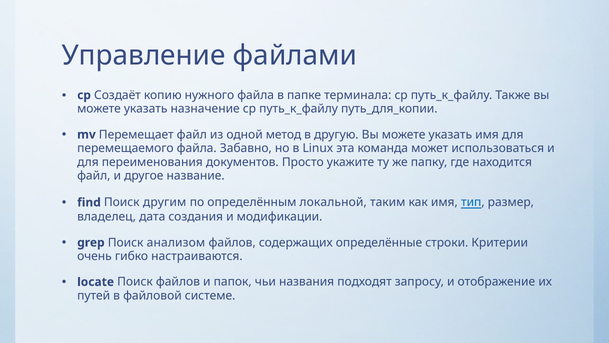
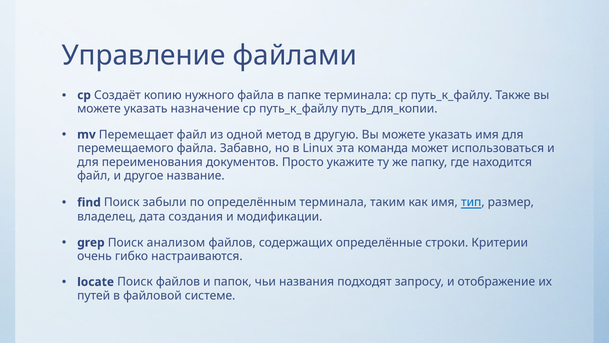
другим: другим -> забыли
определённым локальной: локальной -> терминала
